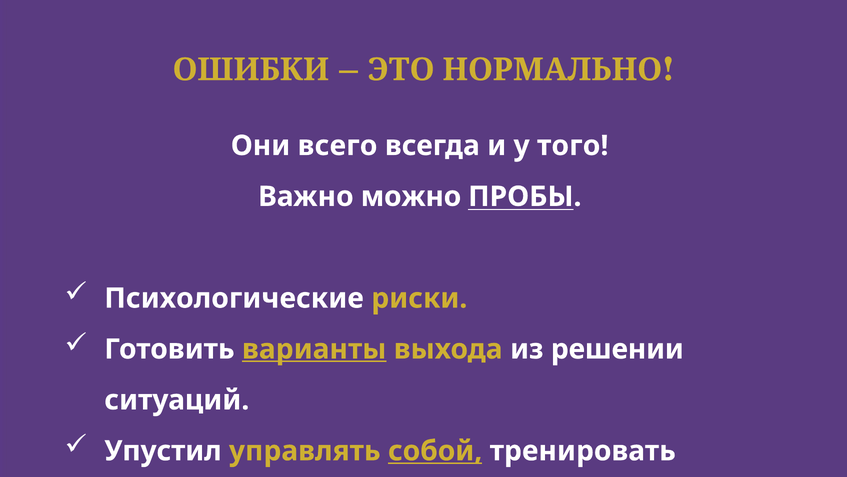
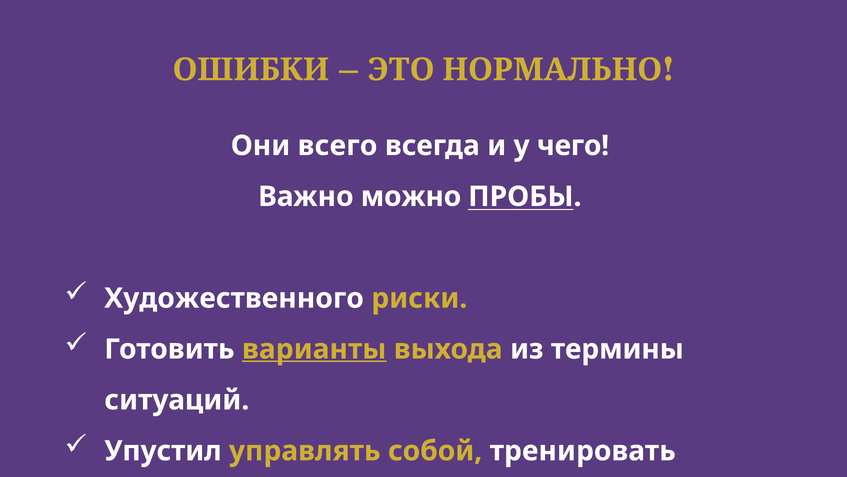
того: того -> чего
Психологические: Психологические -> Художественного
решении: решении -> термины
собой underline: present -> none
